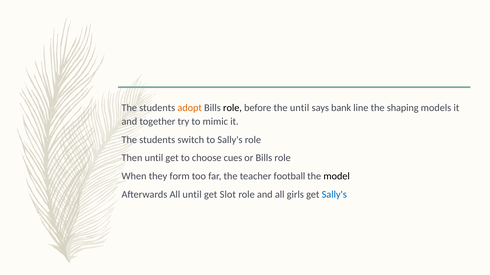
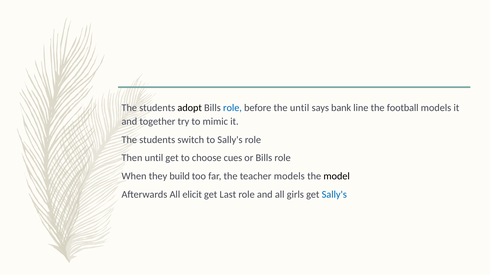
adopt colour: orange -> black
role at (232, 108) colour: black -> blue
shaping: shaping -> football
form: form -> build
teacher football: football -> models
All until: until -> elicit
Slot: Slot -> Last
